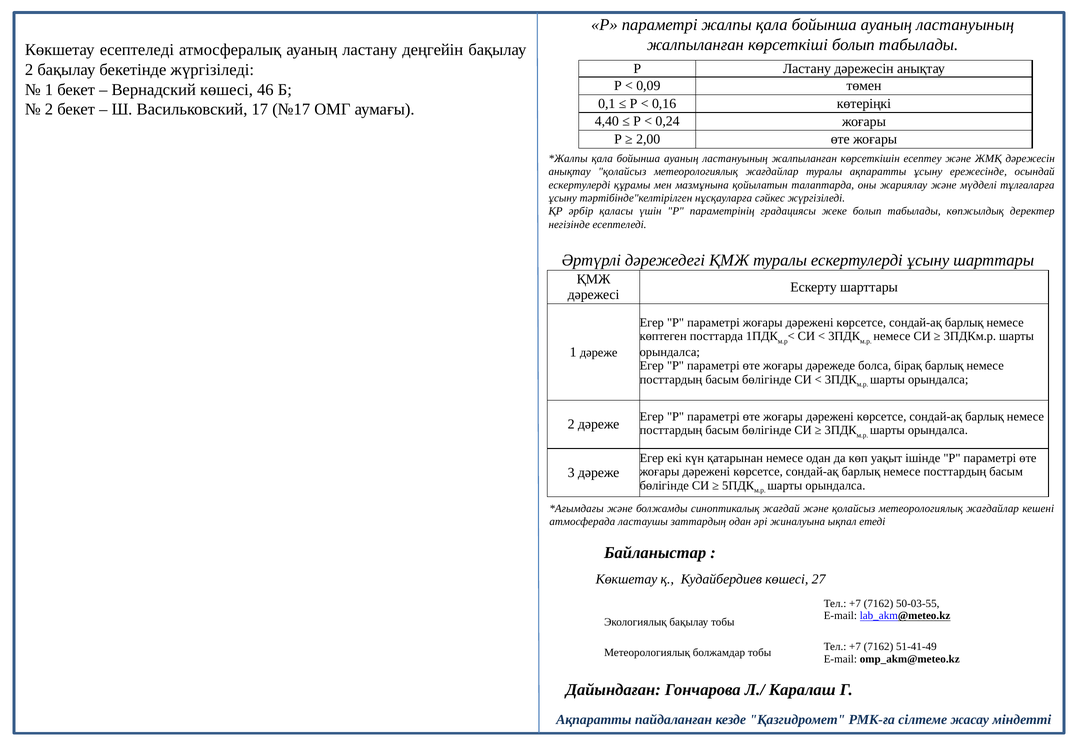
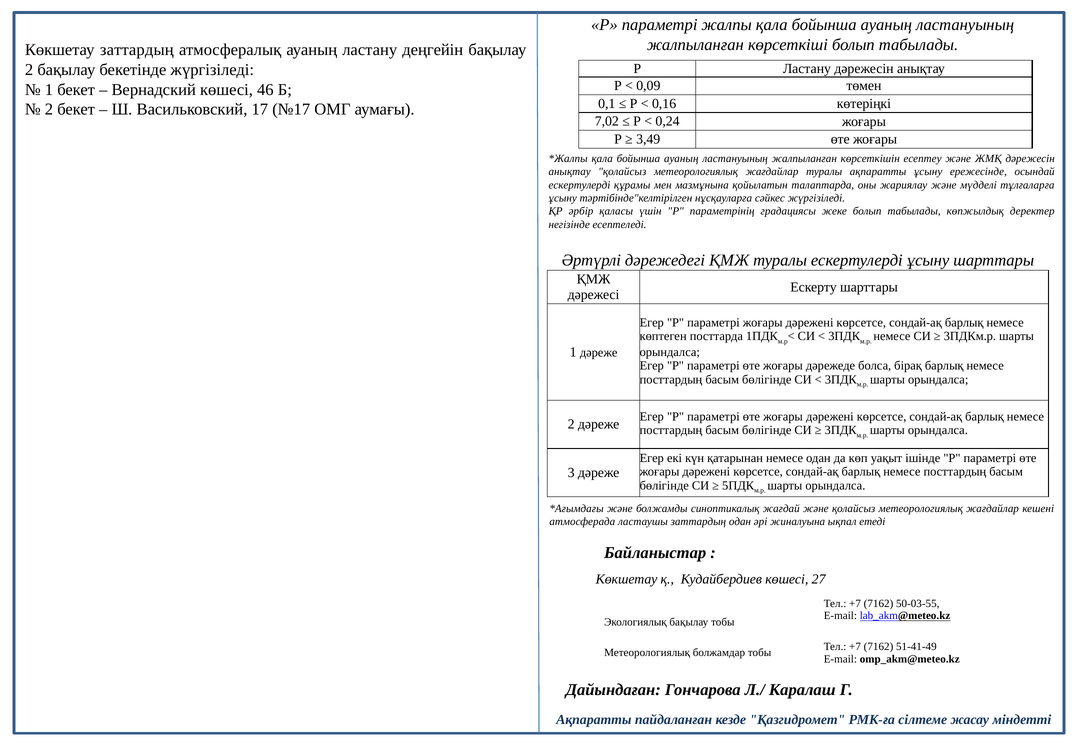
Көкшетау есептеледі: есептеледі -> заттардың
4,40: 4,40 -> 7,02
2,00: 2,00 -> 3,49
